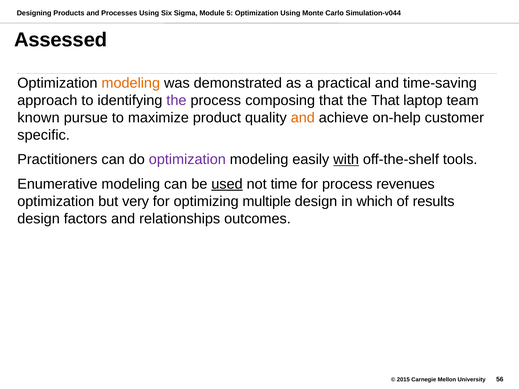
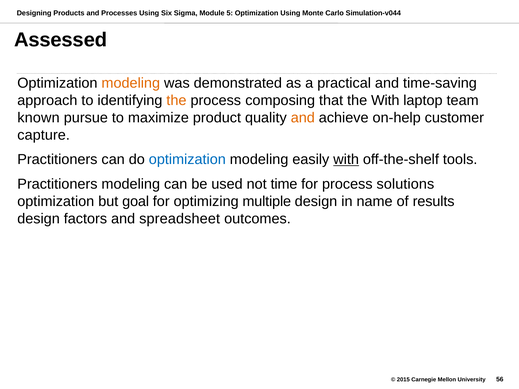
the at (176, 100) colour: purple -> orange
the That: That -> With
specific: specific -> capture
optimization at (187, 160) colour: purple -> blue
Enumerative at (57, 184): Enumerative -> Practitioners
used underline: present -> none
revenues: revenues -> solutions
very: very -> goal
which: which -> name
relationships: relationships -> spreadsheet
